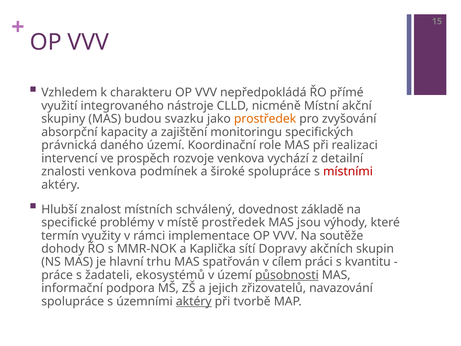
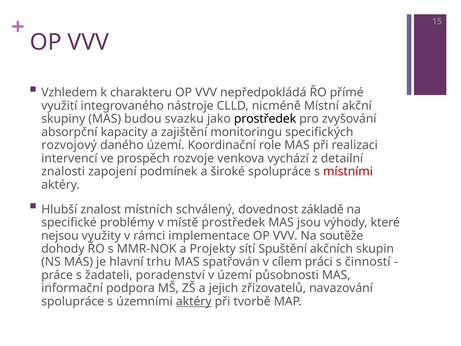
prostředek at (265, 119) colour: orange -> black
právnická: právnická -> rozvojový
znalosti venkova: venkova -> zapojení
termín: termín -> nejsou
Kaplička: Kaplička -> Projekty
Dopravy: Dopravy -> Spuštění
kvantitu: kvantitu -> činností
ekosystémů: ekosystémů -> poradenství
působnosti underline: present -> none
